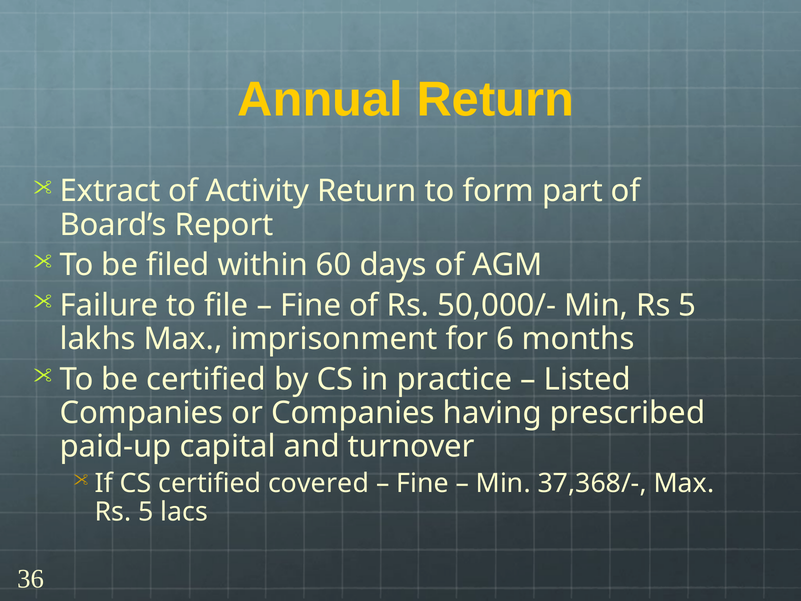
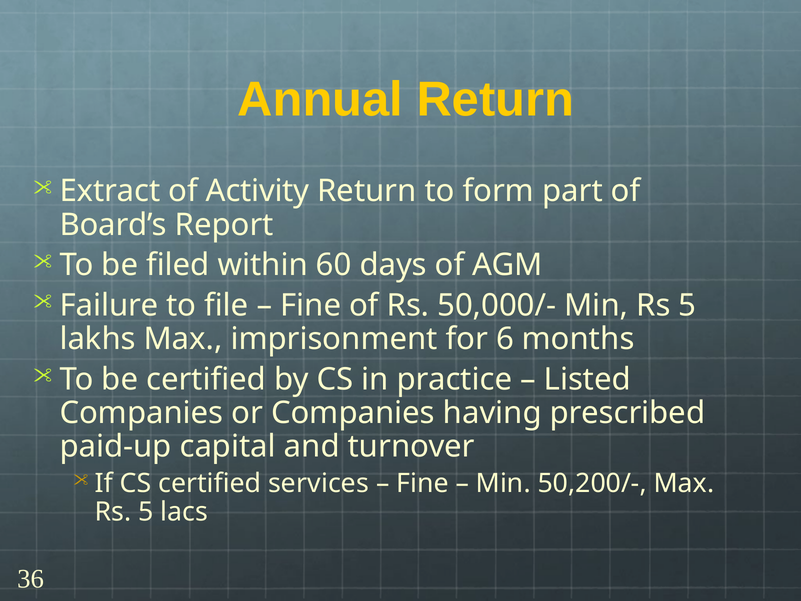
covered: covered -> services
37,368/-: 37,368/- -> 50,200/-
